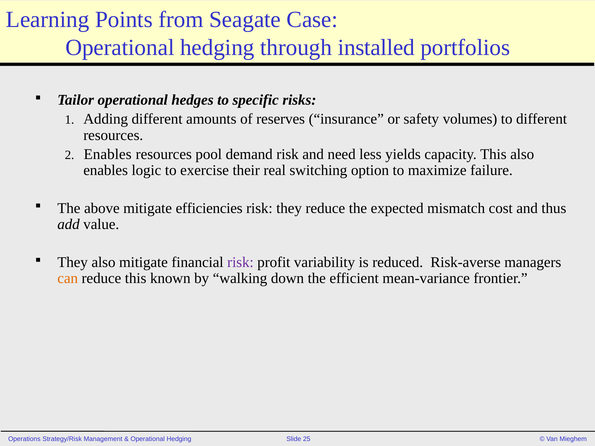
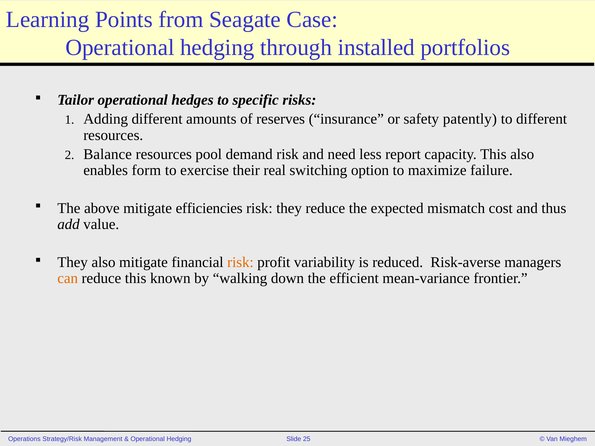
volumes: volumes -> patently
Enables at (108, 154): Enables -> Balance
yields: yields -> report
logic: logic -> form
risk at (240, 262) colour: purple -> orange
